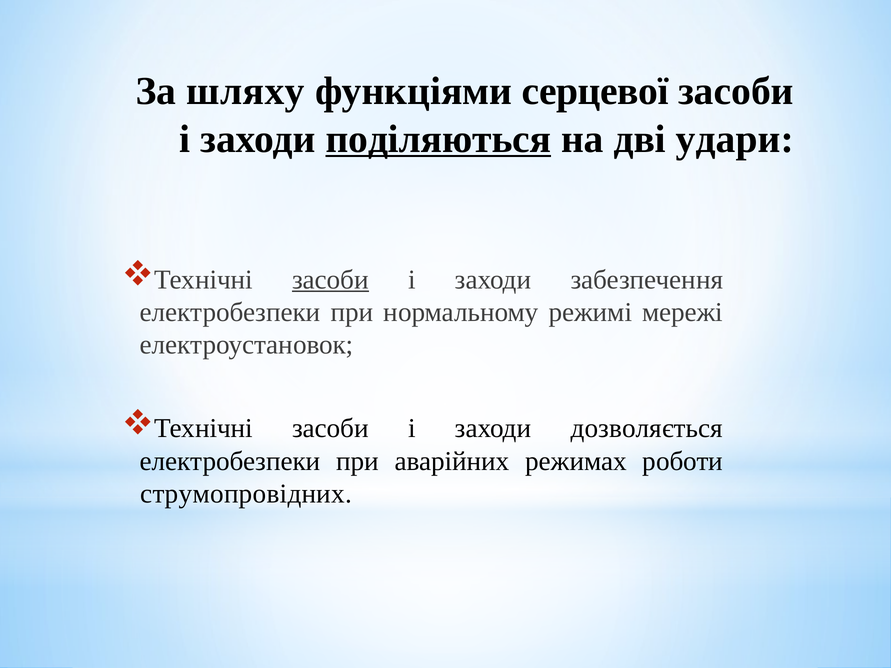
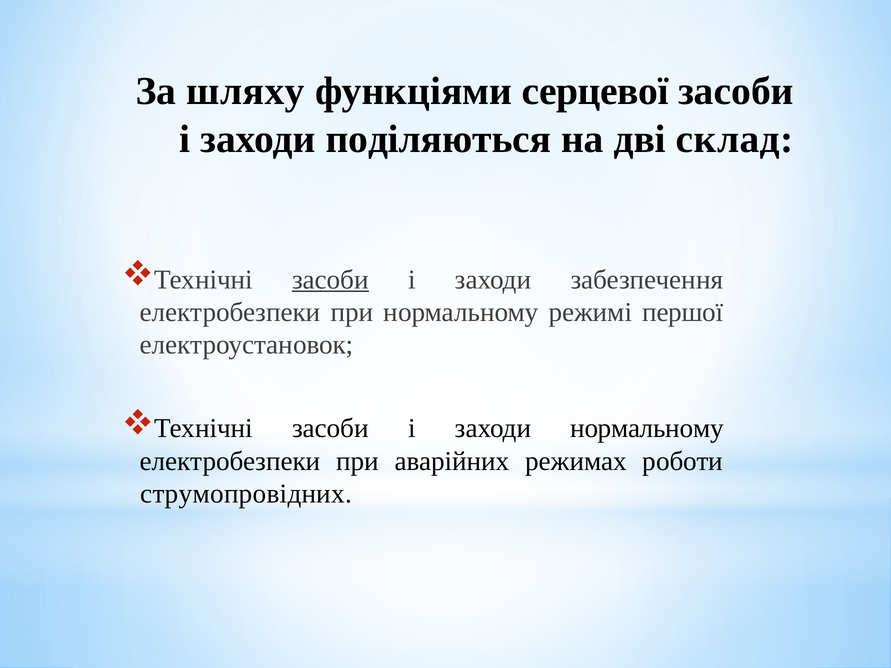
поділяються underline: present -> none
удари: удари -> склад
мережі: мережі -> першої
заходи дозволяється: дозволяється -> нормальному
